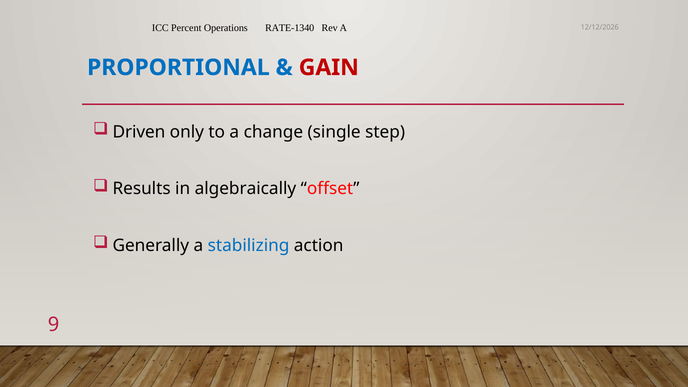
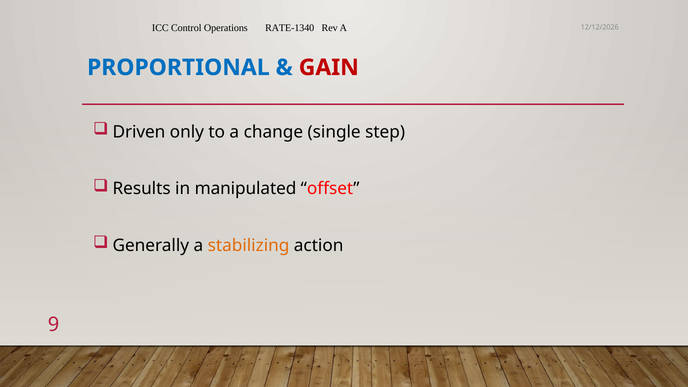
Percent: Percent -> Control
algebraically: algebraically -> manipulated
stabilizing colour: blue -> orange
